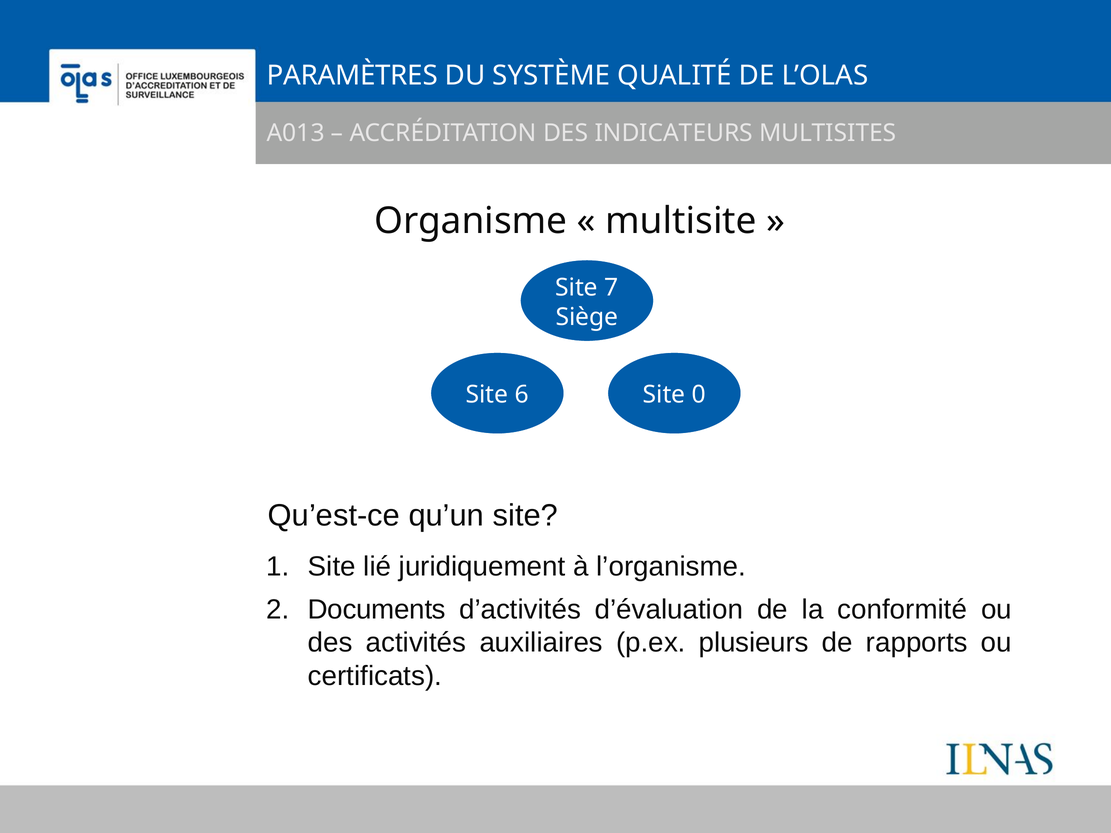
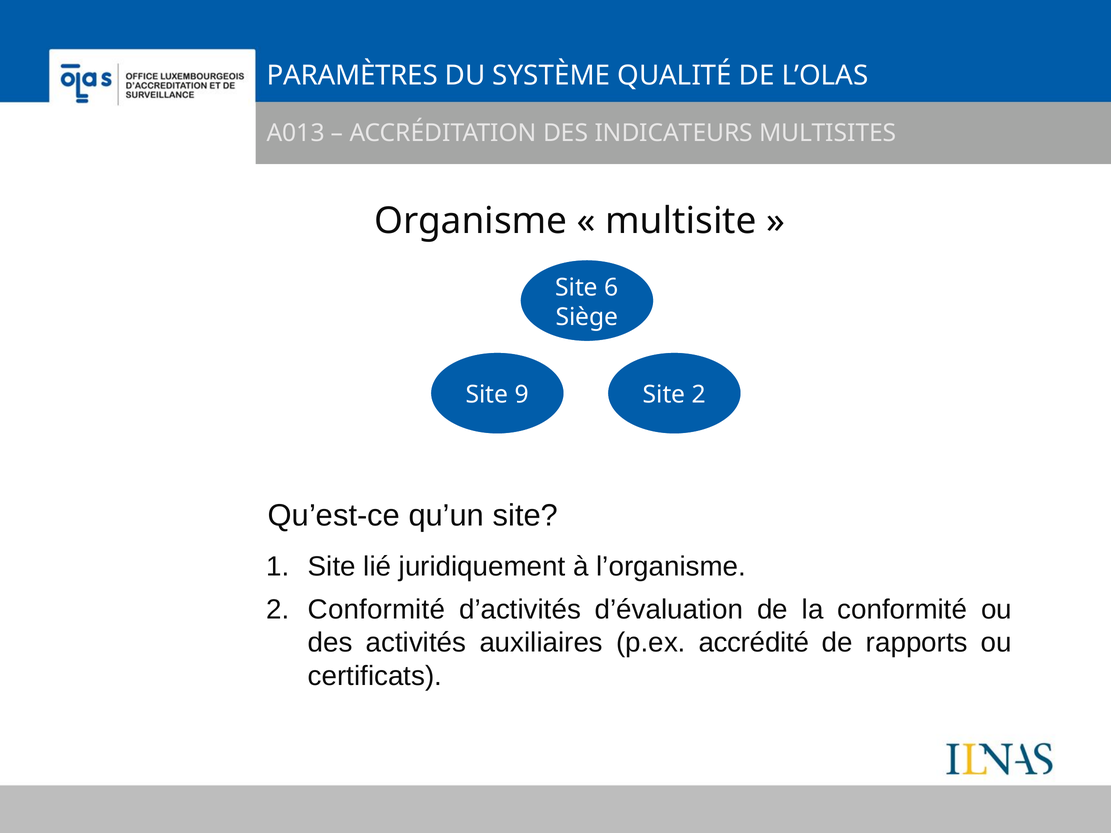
7: 7 -> 6
6: 6 -> 9
Site 0: 0 -> 2
2 Documents: Documents -> Conformité
plusieurs: plusieurs -> accrédité
